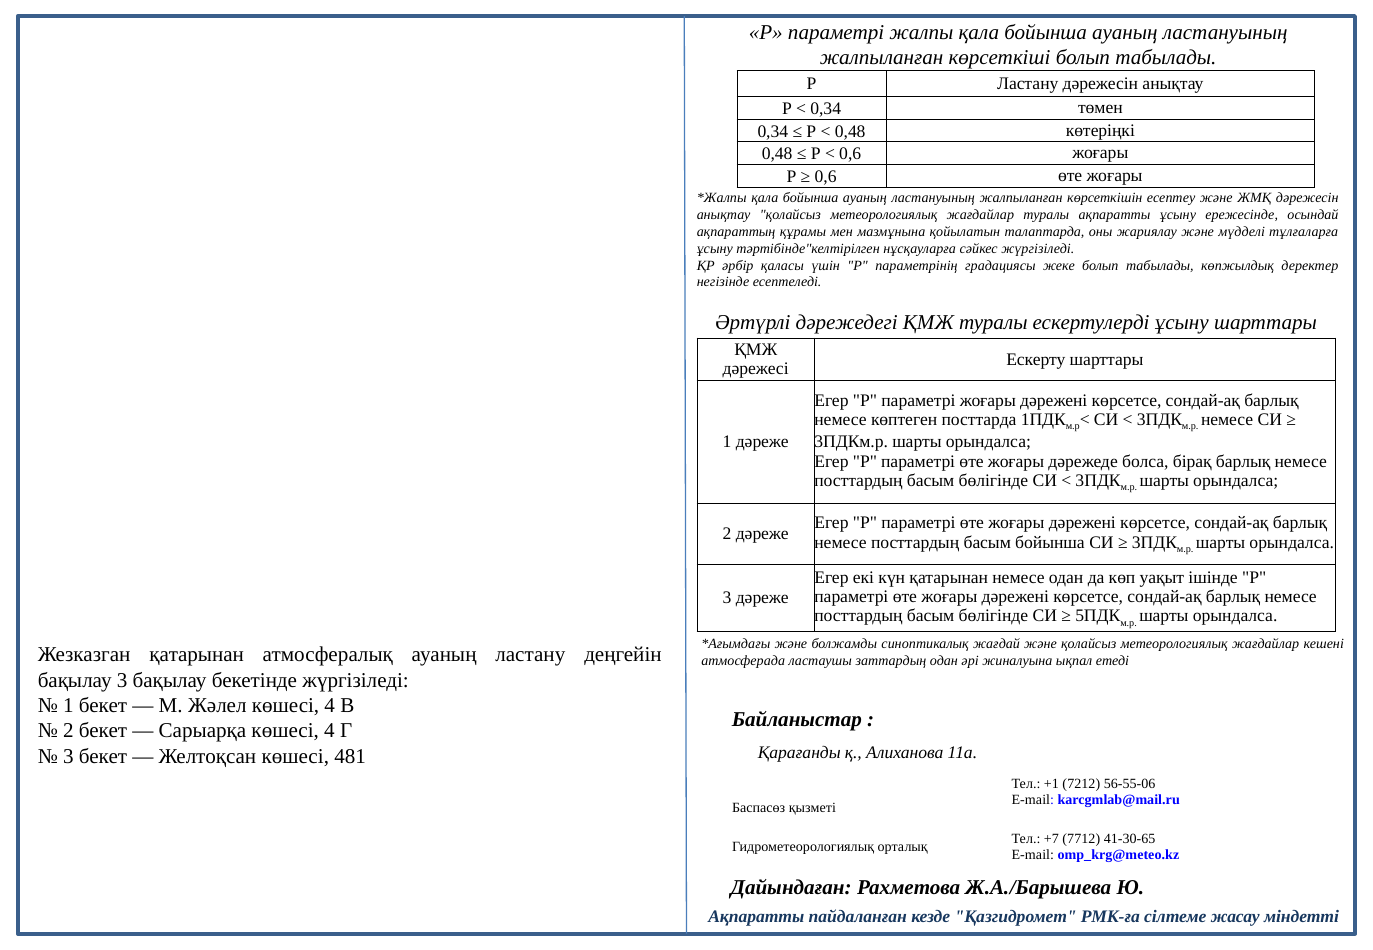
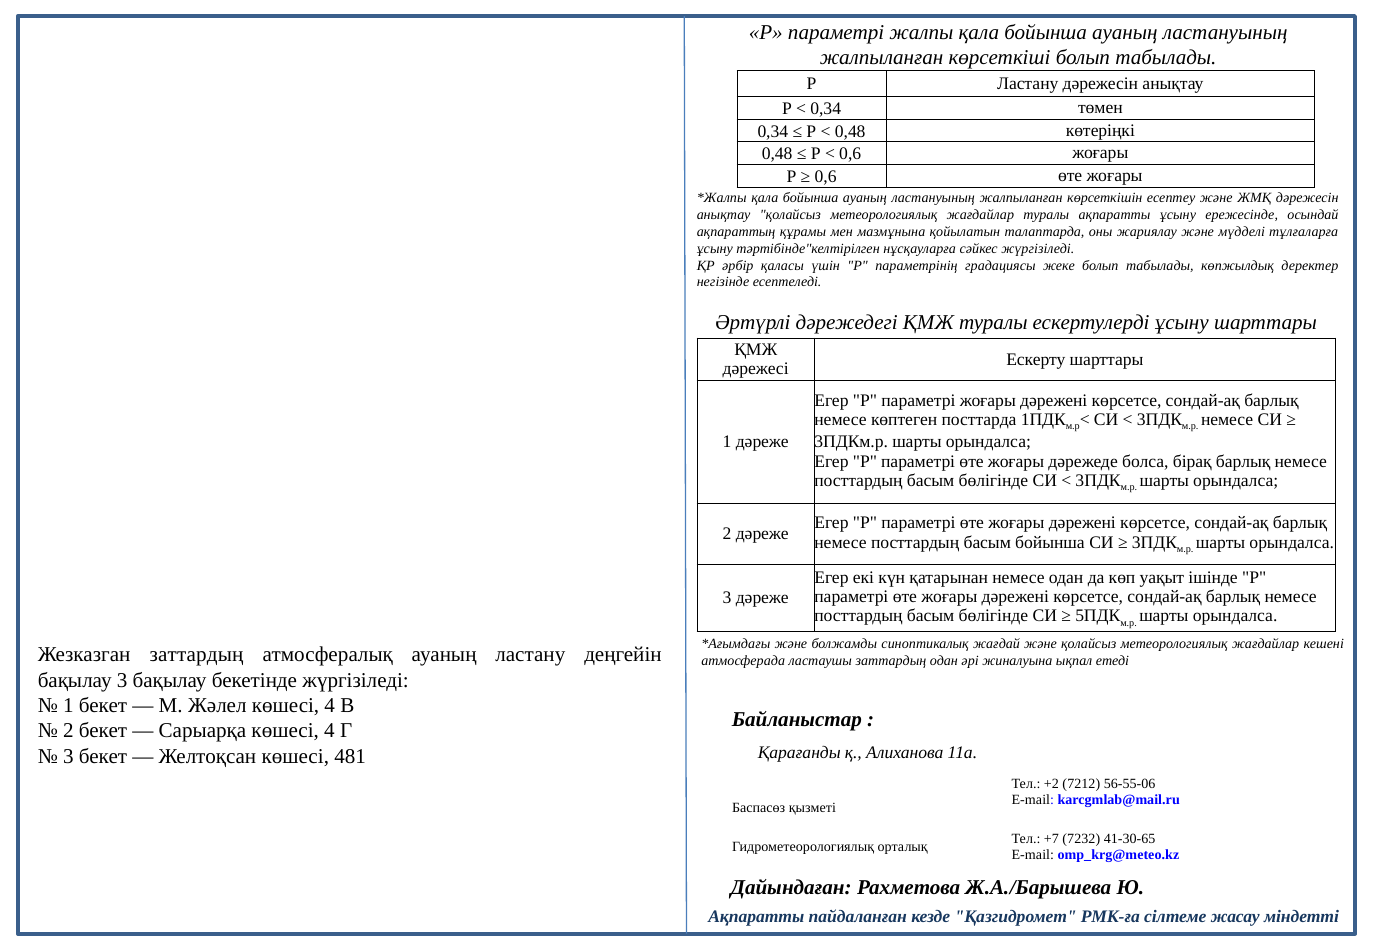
Жезказган қатарынан: қатарынан -> заттардың
+1: +1 -> +2
7712: 7712 -> 7232
